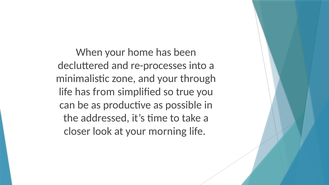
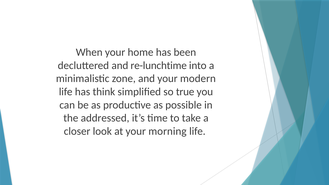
re-processes: re-processes -> re-lunchtime
through: through -> modern
from: from -> think
